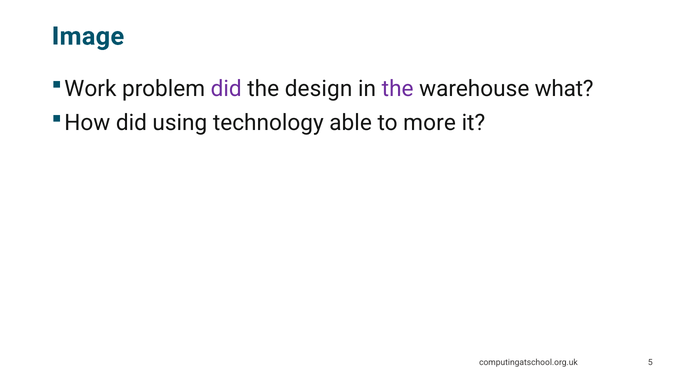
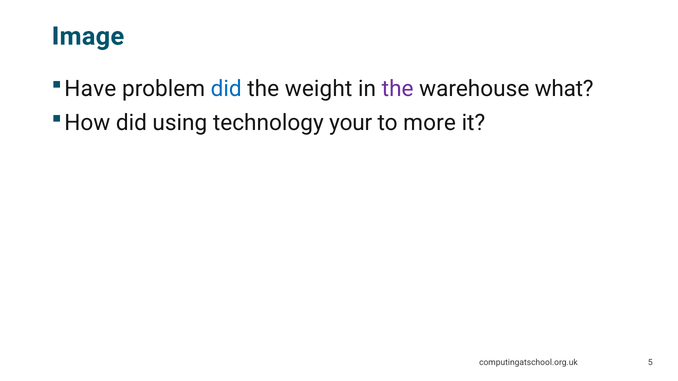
Work: Work -> Have
did at (226, 89) colour: purple -> blue
design: design -> weight
able: able -> your
